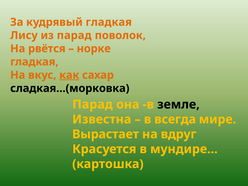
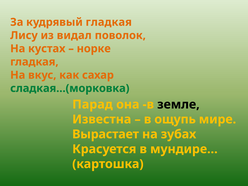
из парад: парад -> видал
рвётся: рвётся -> кустах
как underline: present -> none
сладкая…(морковка colour: black -> green
всегда: всегда -> ощупь
вдруг: вдруг -> зубах
